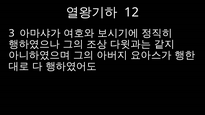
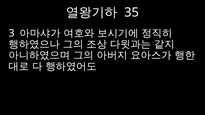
12: 12 -> 35
